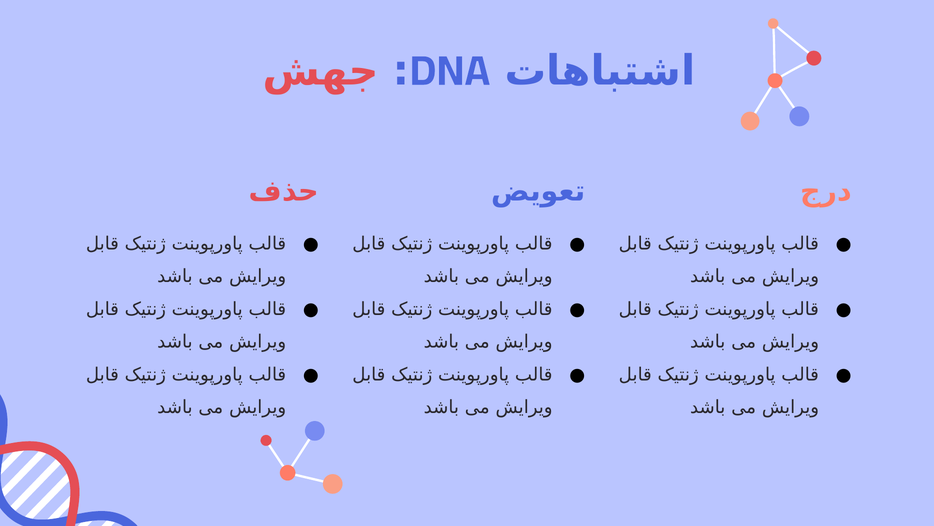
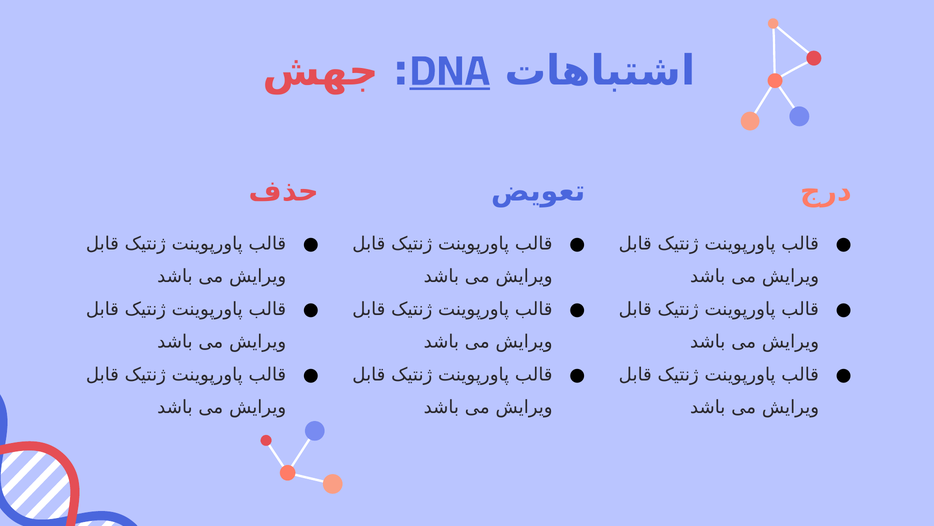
DNA underline: none -> present
